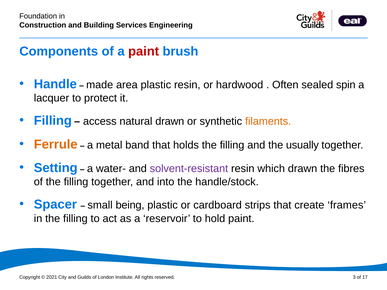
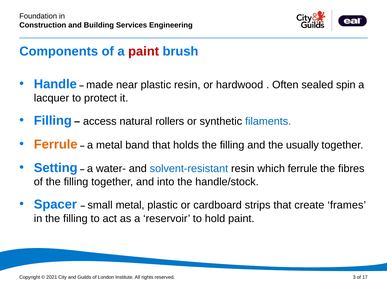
area: area -> near
natural drawn: drawn -> rollers
filaments colour: orange -> blue
solvent-resistant colour: purple -> blue
which drawn: drawn -> ferrule
small being: being -> metal
